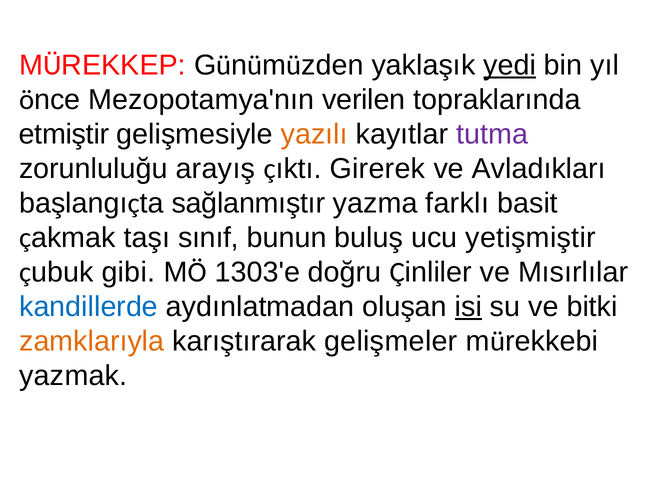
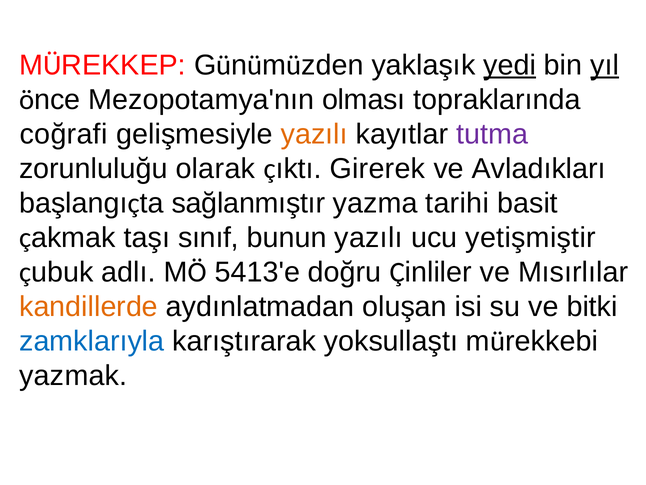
yıl underline: none -> present
verilen: verilen -> olması
etmiştir: etmiştir -> coğrafi
arayış: arayış -> olarak
farklı: farklı -> tarihi
bunun buluş: buluş -> yazılı
gibi: gibi -> adlı
1303'e: 1303'e -> 5413'e
kandillerde colour: blue -> orange
isi underline: present -> none
zamklarıyla colour: orange -> blue
gelişmeler: gelişmeler -> yoksullaştı
